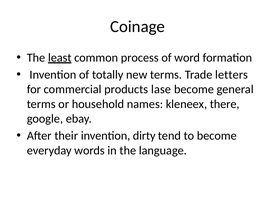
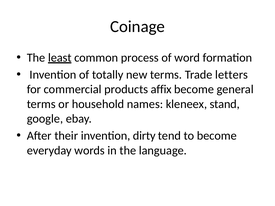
lase: lase -> affix
there: there -> stand
